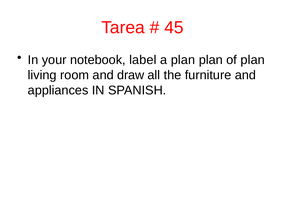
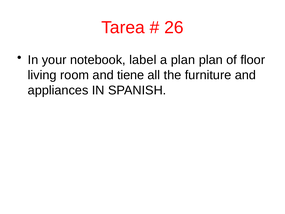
45: 45 -> 26
of plan: plan -> floor
draw: draw -> tiene
